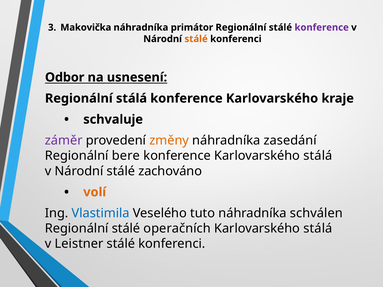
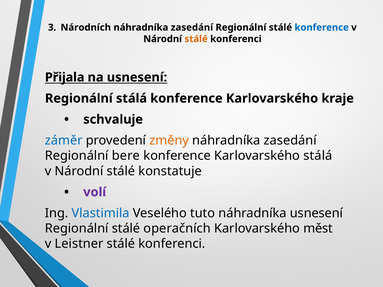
Makovička: Makovička -> Národních
primátor at (192, 27): primátor -> zasedání
konference at (322, 27) colour: purple -> blue
Odbor: Odbor -> Přijala
záměr colour: purple -> blue
zachováno: zachováno -> konstatuje
volí colour: orange -> purple
náhradníka schválen: schválen -> usnesení
stálá at (318, 229): stálá -> měst
